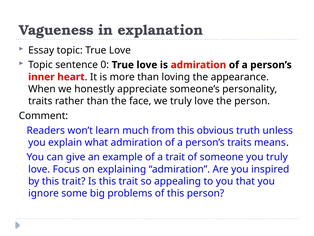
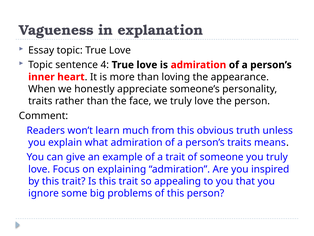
0: 0 -> 4
